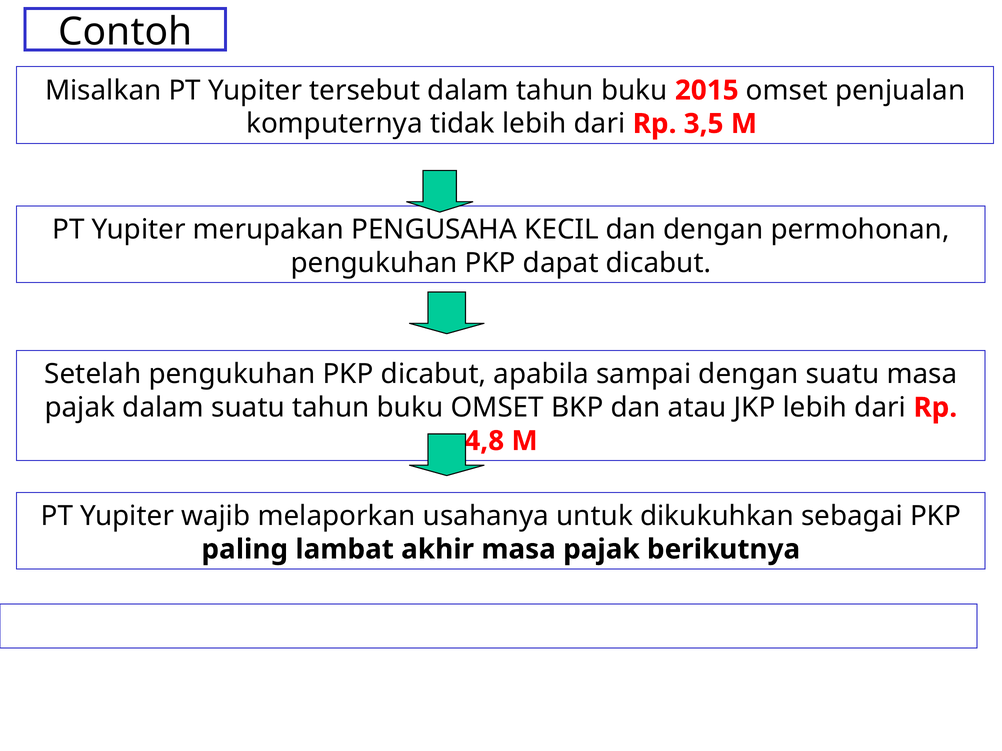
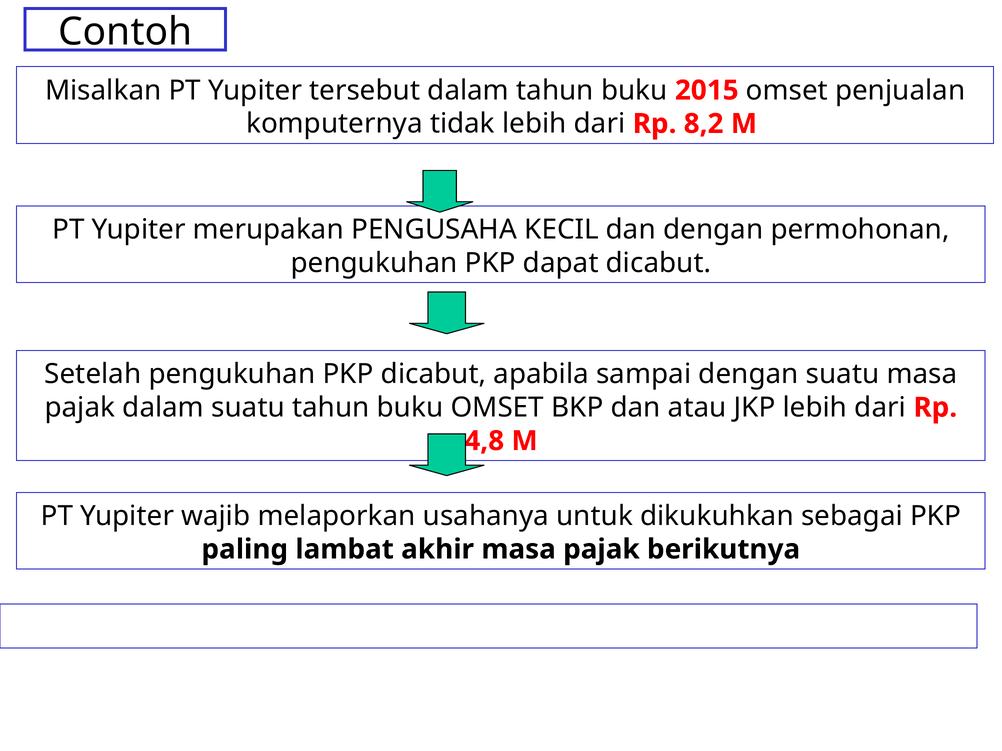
3,5: 3,5 -> 8,2
